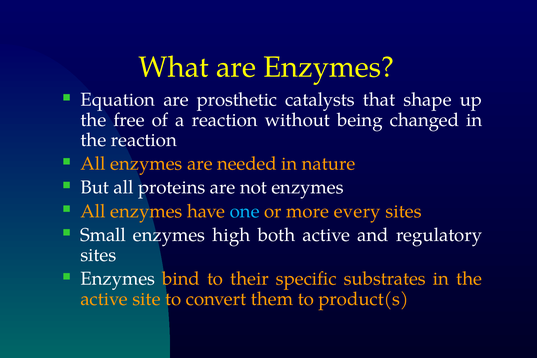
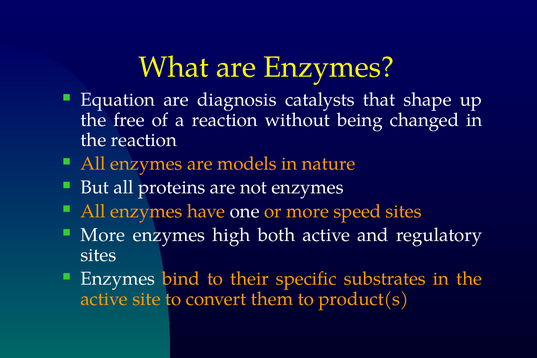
prosthetic: prosthetic -> diagnosis
needed: needed -> models
one colour: light blue -> white
every: every -> speed
Small at (103, 235): Small -> More
